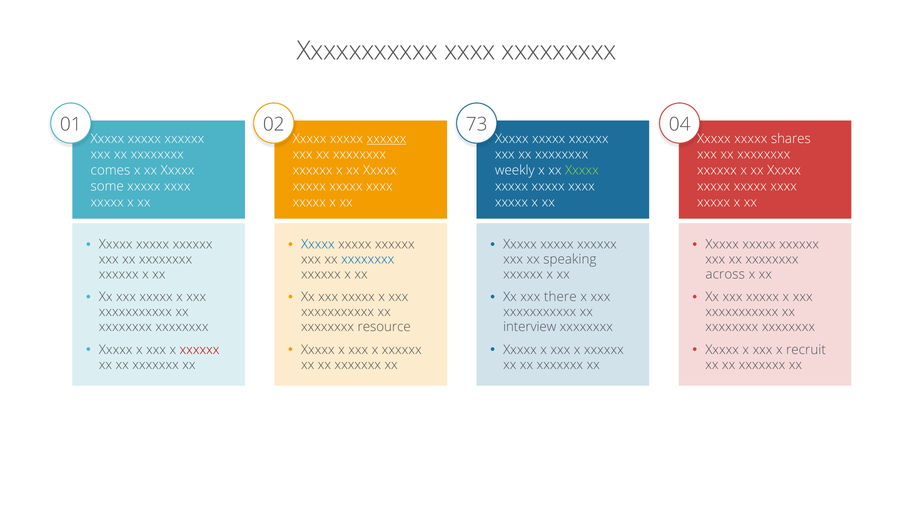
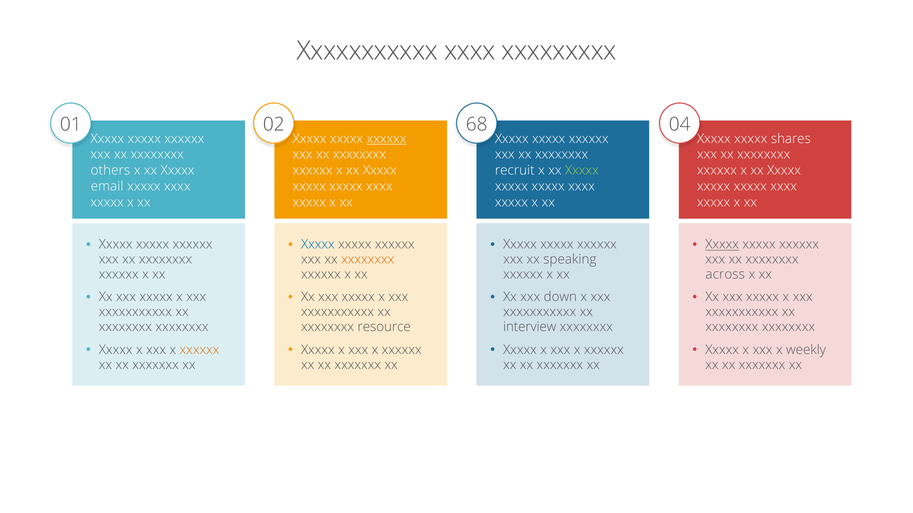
73: 73 -> 68
comes: comes -> others
weekly: weekly -> recruit
some: some -> email
Xxxxx at (722, 245) underline: none -> present
xxxxxxxx at (368, 260) colour: blue -> orange
there: there -> down
xxxxxx at (200, 350) colour: red -> orange
recruit: recruit -> weekly
